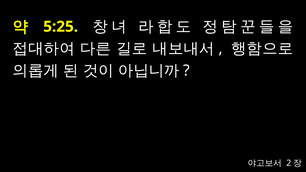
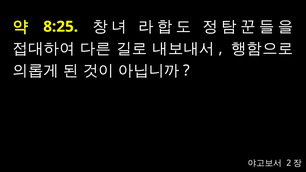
5:25: 5:25 -> 8:25
